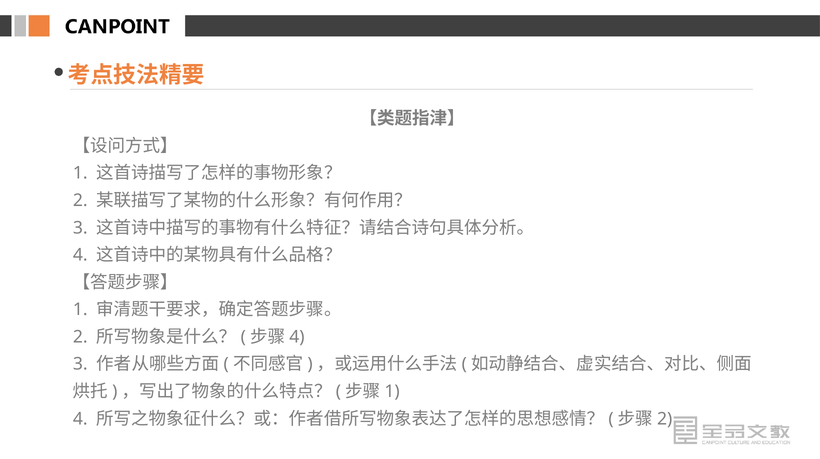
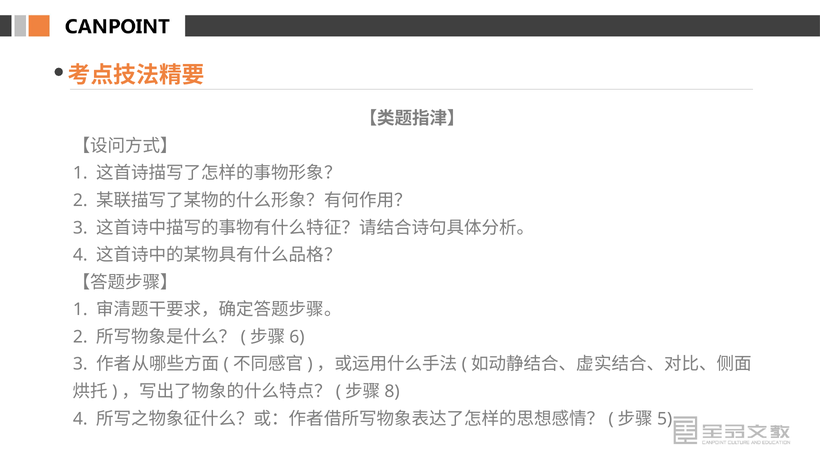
4 at (297, 337): 4 -> 6
1 at (392, 392): 1 -> 8
2 at (665, 419): 2 -> 5
